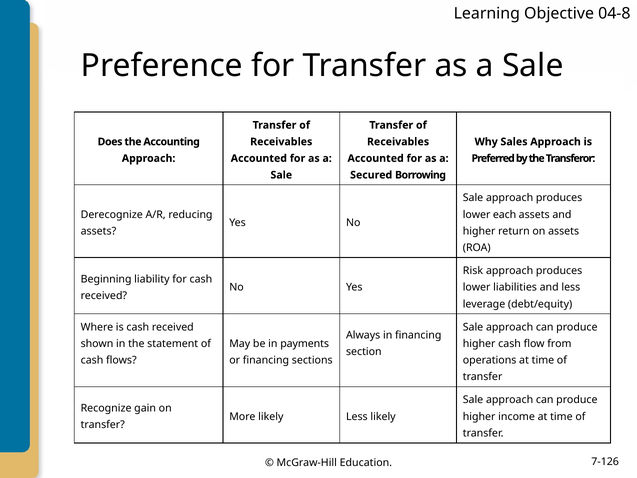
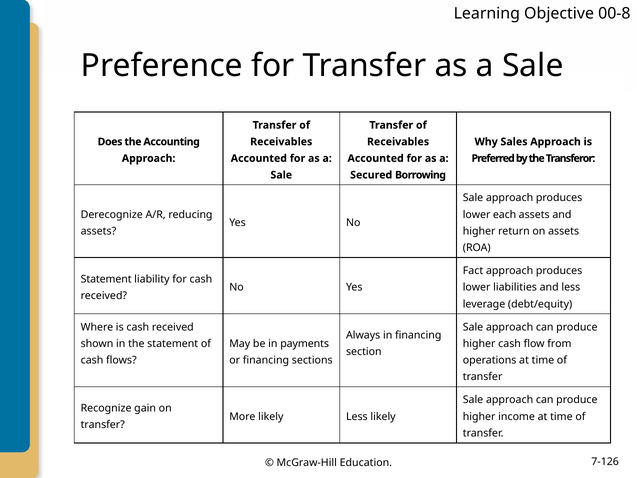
04-8: 04-8 -> 00-8
Risk: Risk -> Fact
Beginning at (106, 279): Beginning -> Statement
